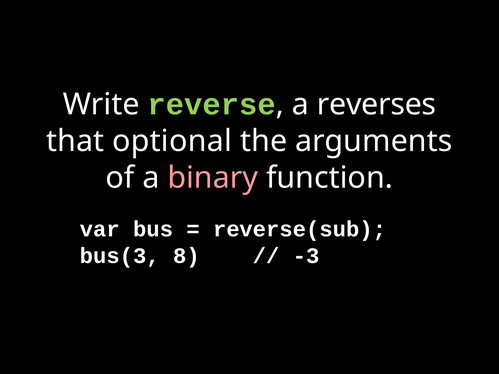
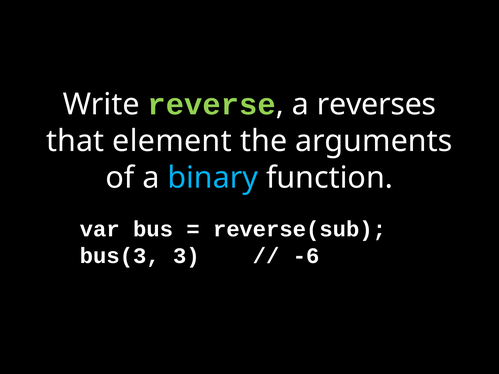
optional: optional -> element
binary colour: pink -> light blue
8: 8 -> 3
-3: -3 -> -6
